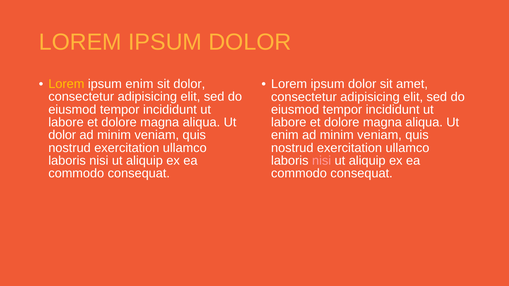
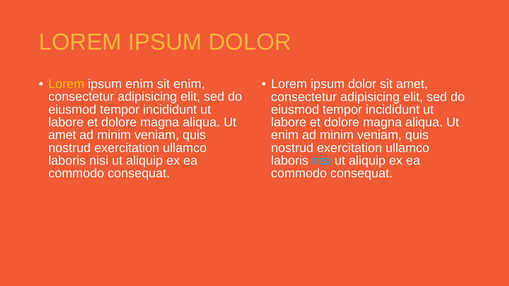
sit dolor: dolor -> enim
dolor at (62, 135): dolor -> amet
nisi at (322, 161) colour: pink -> light blue
